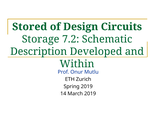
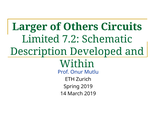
Stored: Stored -> Larger
Design: Design -> Others
Storage: Storage -> Limited
